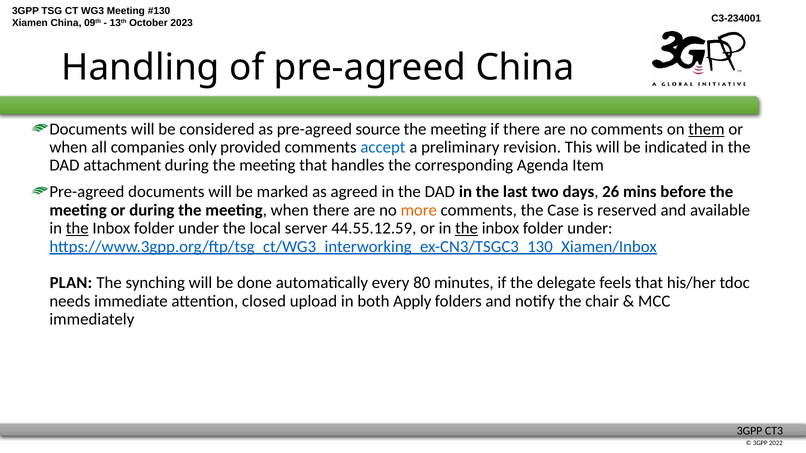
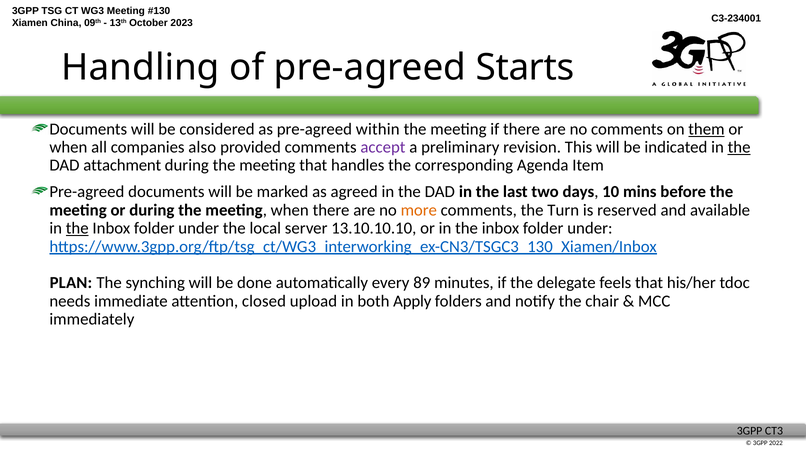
pre-agreed China: China -> Starts
source: source -> within
only: only -> also
accept colour: blue -> purple
the at (739, 147) underline: none -> present
26: 26 -> 10
Case: Case -> Turn
44.55.12.59: 44.55.12.59 -> 13.10.10.10
the at (467, 228) underline: present -> none
80: 80 -> 89
